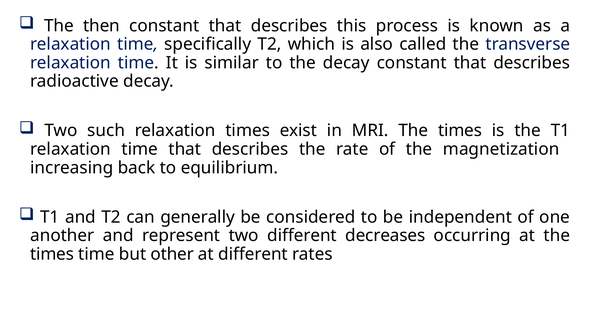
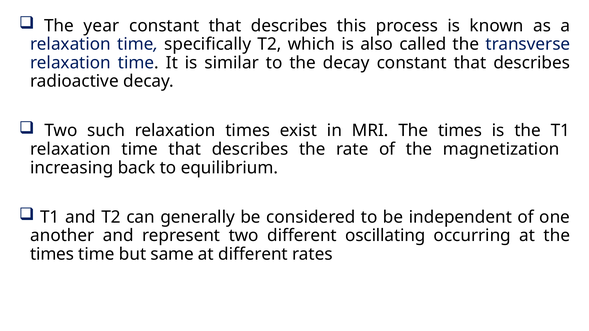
then: then -> year
decreases: decreases -> oscillating
other: other -> same
